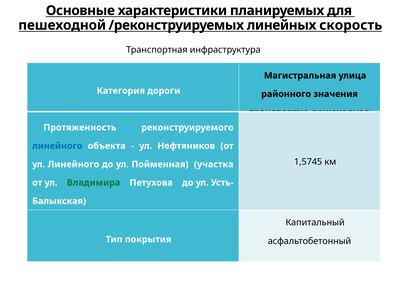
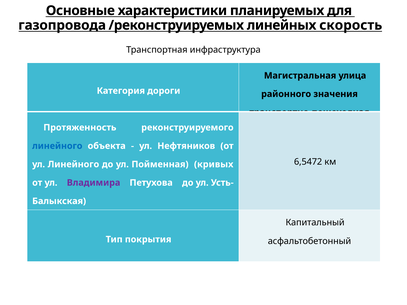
пешеходной: пешеходной -> газопровода
1,5745: 1,5745 -> 6,5472
участка: участка -> кривых
Владимира colour: green -> purple
